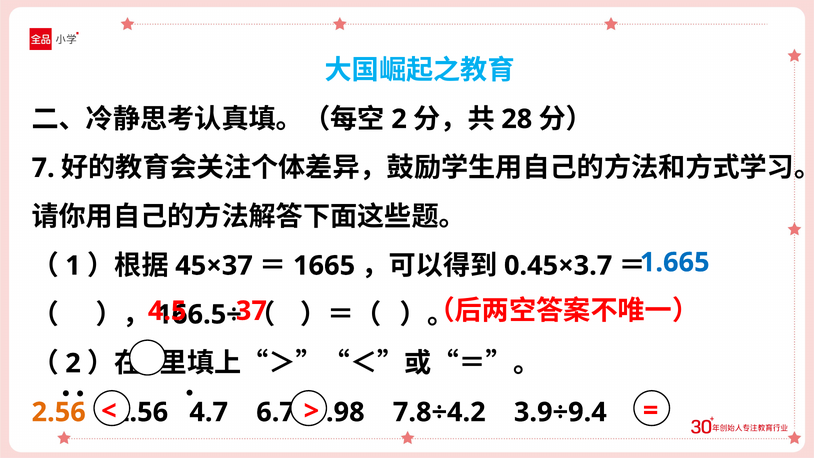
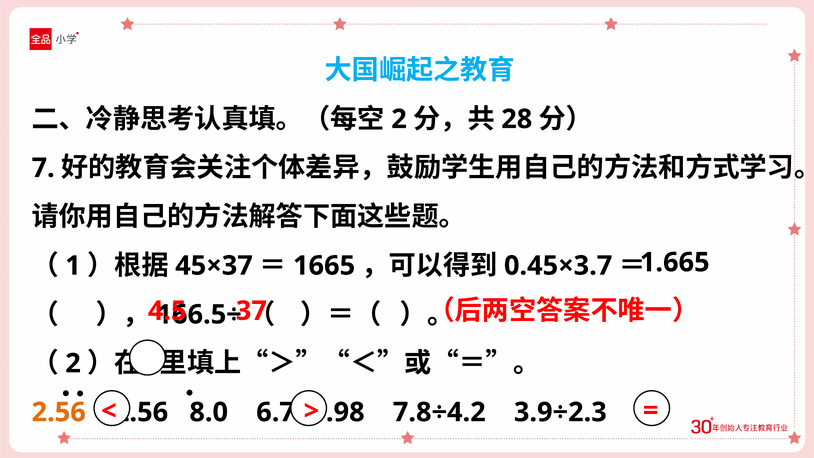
1.665 colour: blue -> black
4.7: 4.7 -> 8.0
3.9÷9.4: 3.9÷9.4 -> 3.9÷2.3
